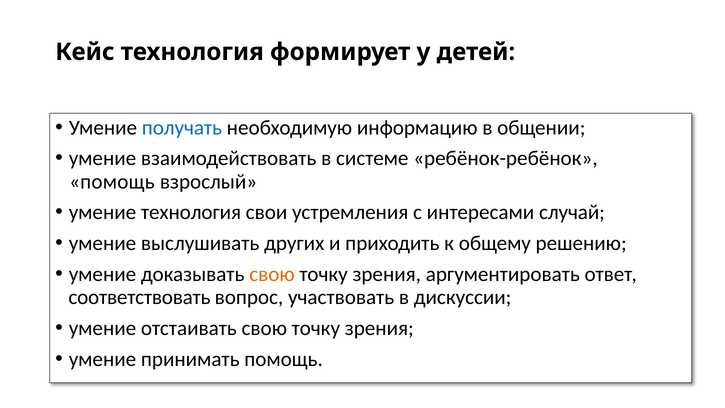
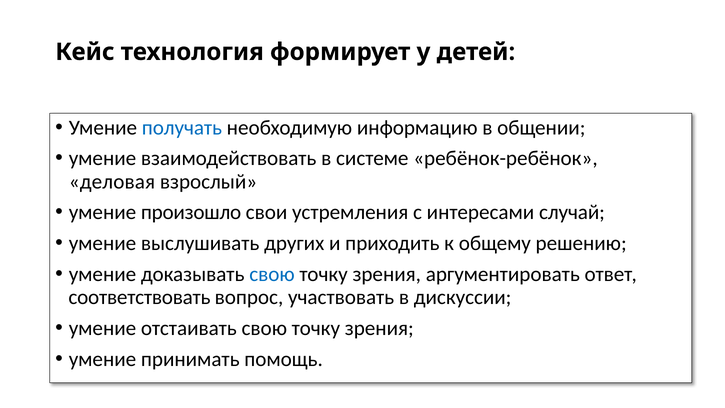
помощь at (112, 182): помощь -> деловая
умение технология: технология -> произошло
свою at (272, 274) colour: orange -> blue
